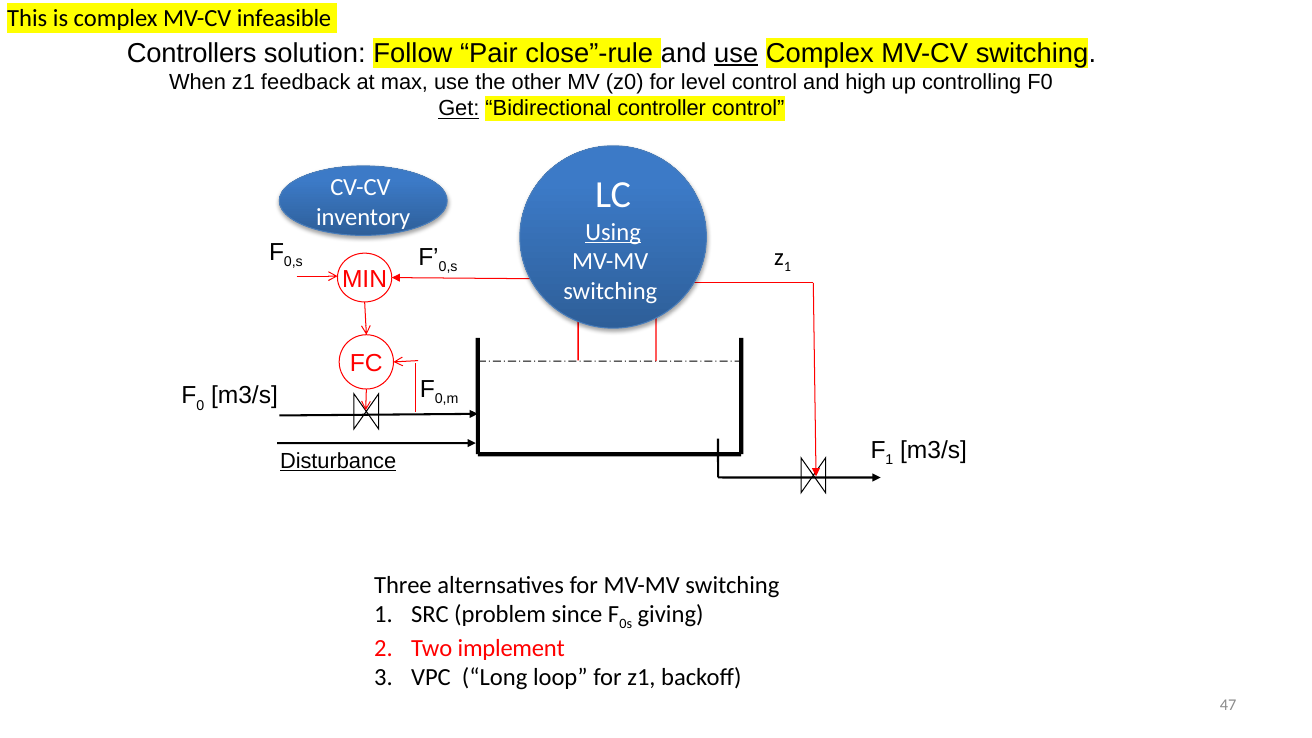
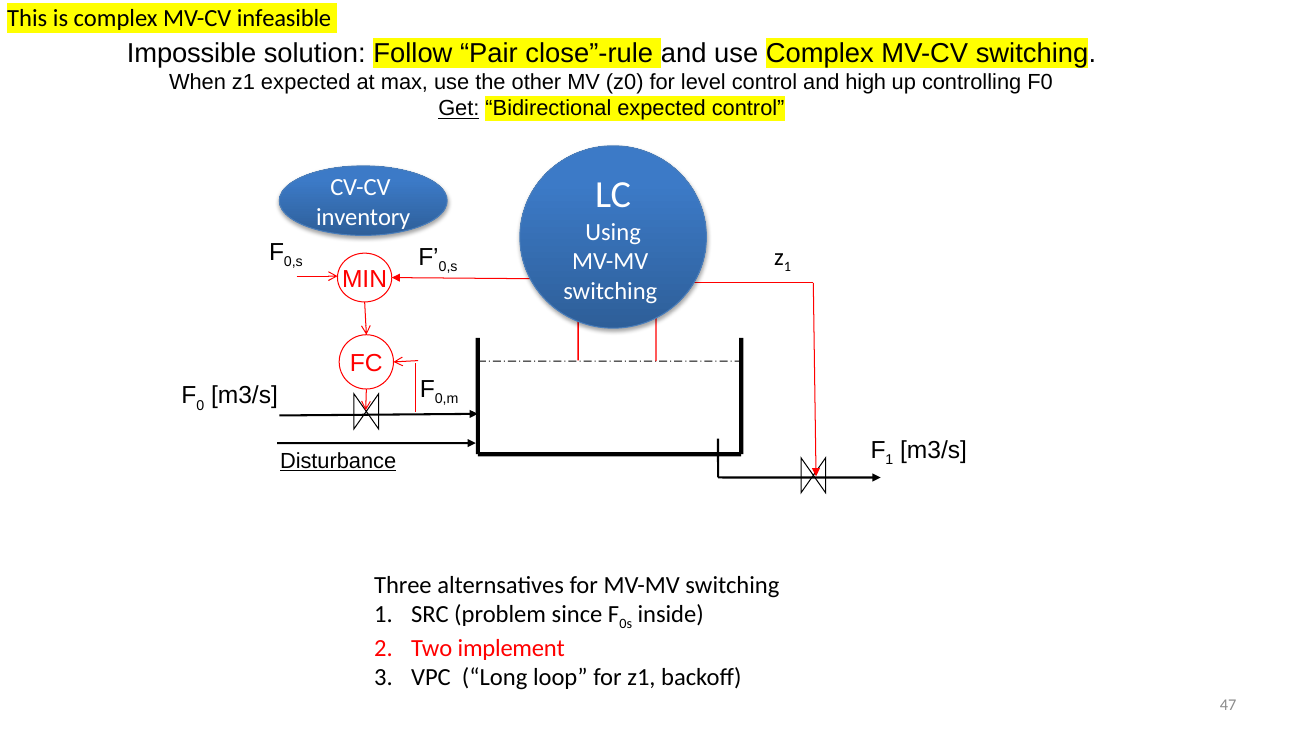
Controllers: Controllers -> Impossible
use at (736, 53) underline: present -> none
z1 feedback: feedback -> expected
Bidirectional controller: controller -> expected
Using underline: present -> none
giving: giving -> inside
